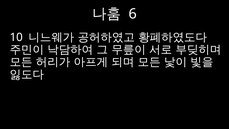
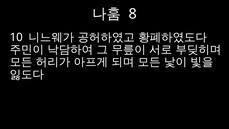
6: 6 -> 8
